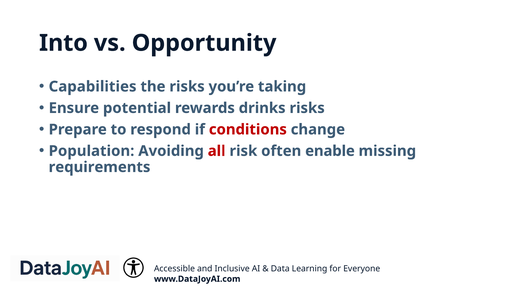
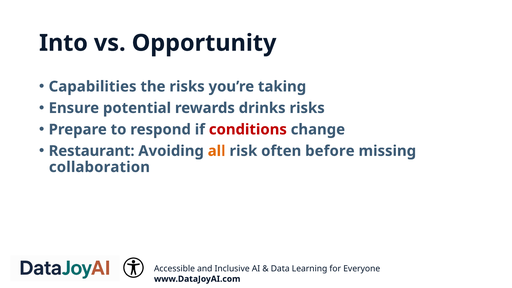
Population: Population -> Restaurant
all colour: red -> orange
enable: enable -> before
requirements: requirements -> collaboration
